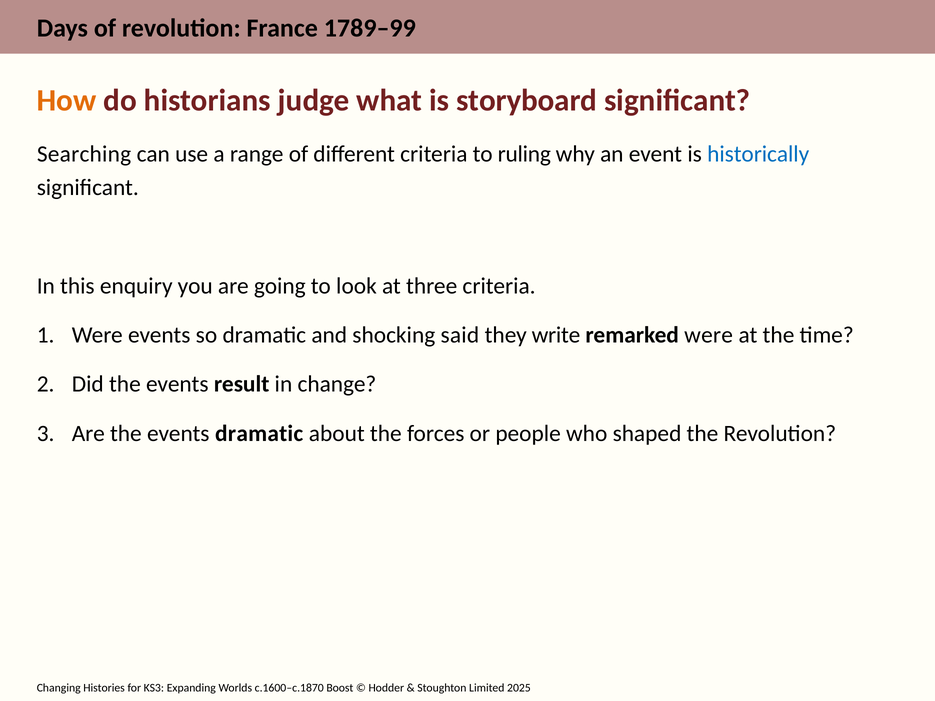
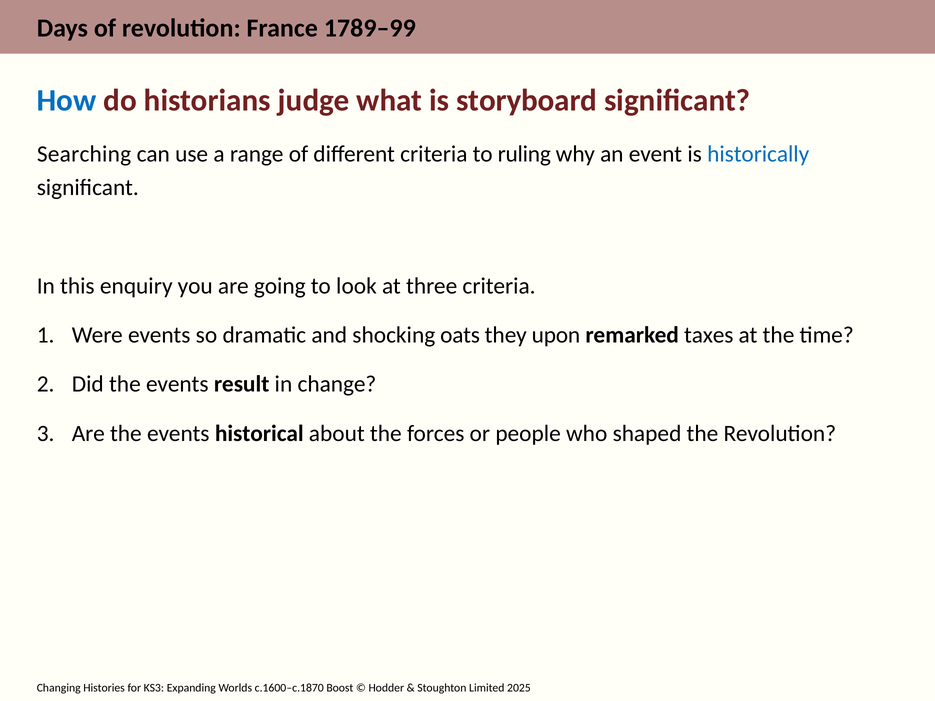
How colour: orange -> blue
said: said -> oats
write: write -> upon
remarked were: were -> taxes
events dramatic: dramatic -> historical
